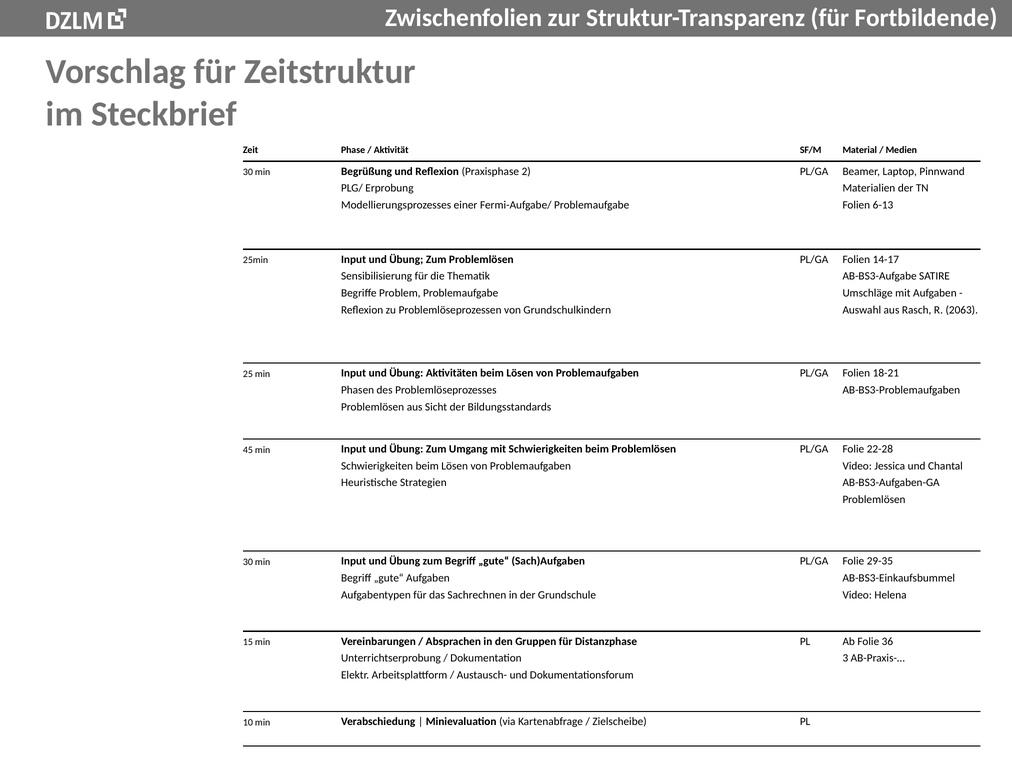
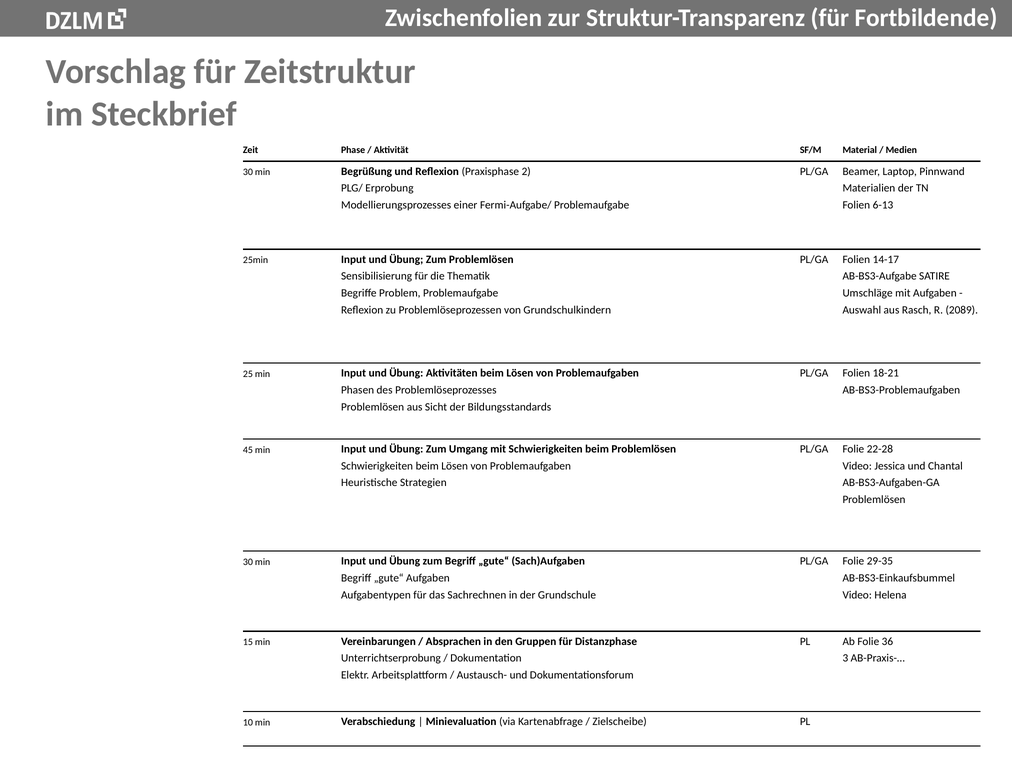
2063: 2063 -> 2089
